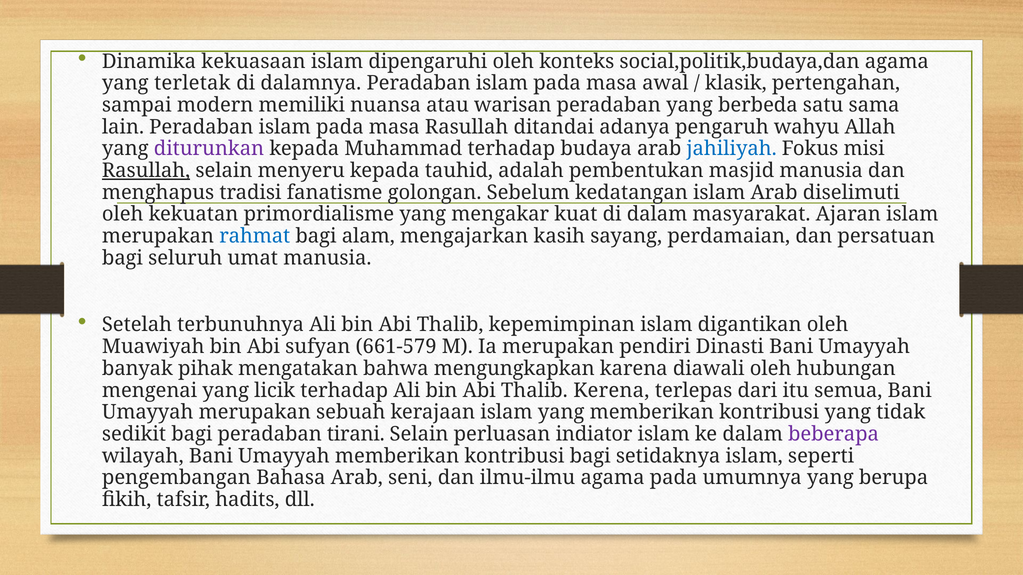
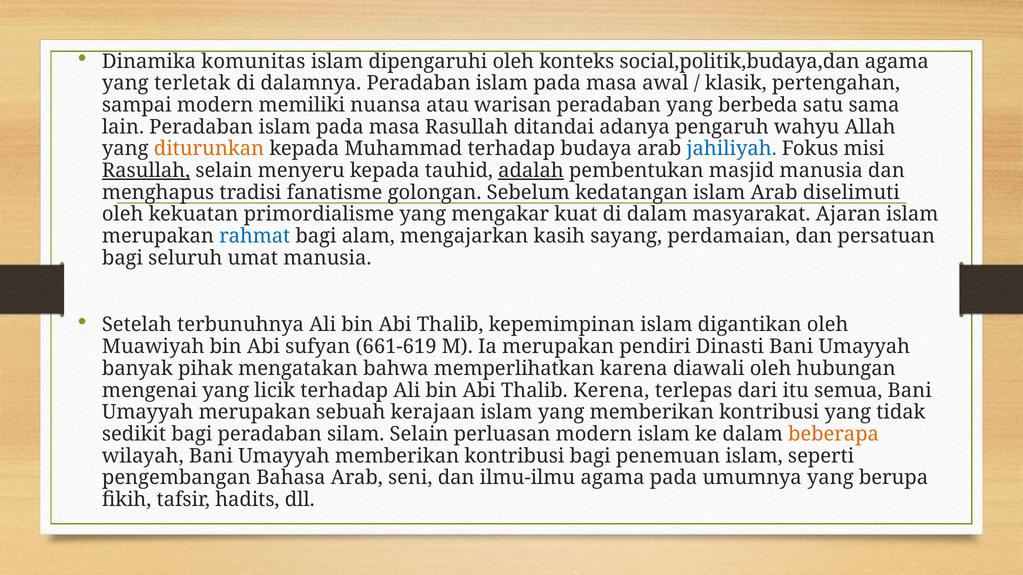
kekuasaan: kekuasaan -> komunitas
diturunkan colour: purple -> orange
adalah underline: none -> present
661-579: 661-579 -> 661-619
mengungkapkan: mengungkapkan -> memperlihatkan
tirani: tirani -> silam
perluasan indiator: indiator -> modern
beberapa colour: purple -> orange
setidaknya: setidaknya -> penemuan
